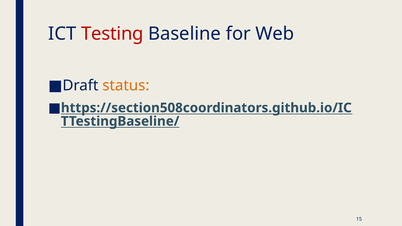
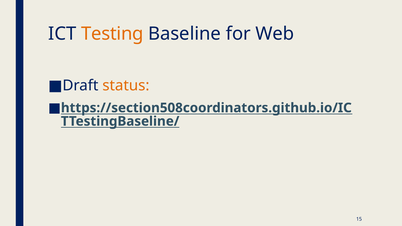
Testing colour: red -> orange
